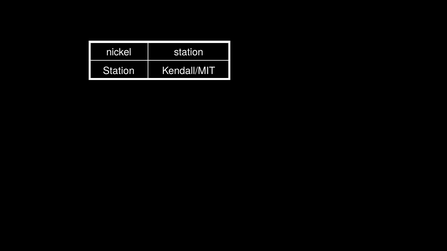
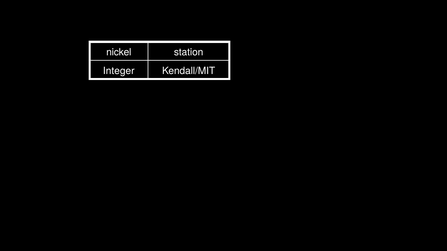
Station at (119, 71): Station -> Integer
